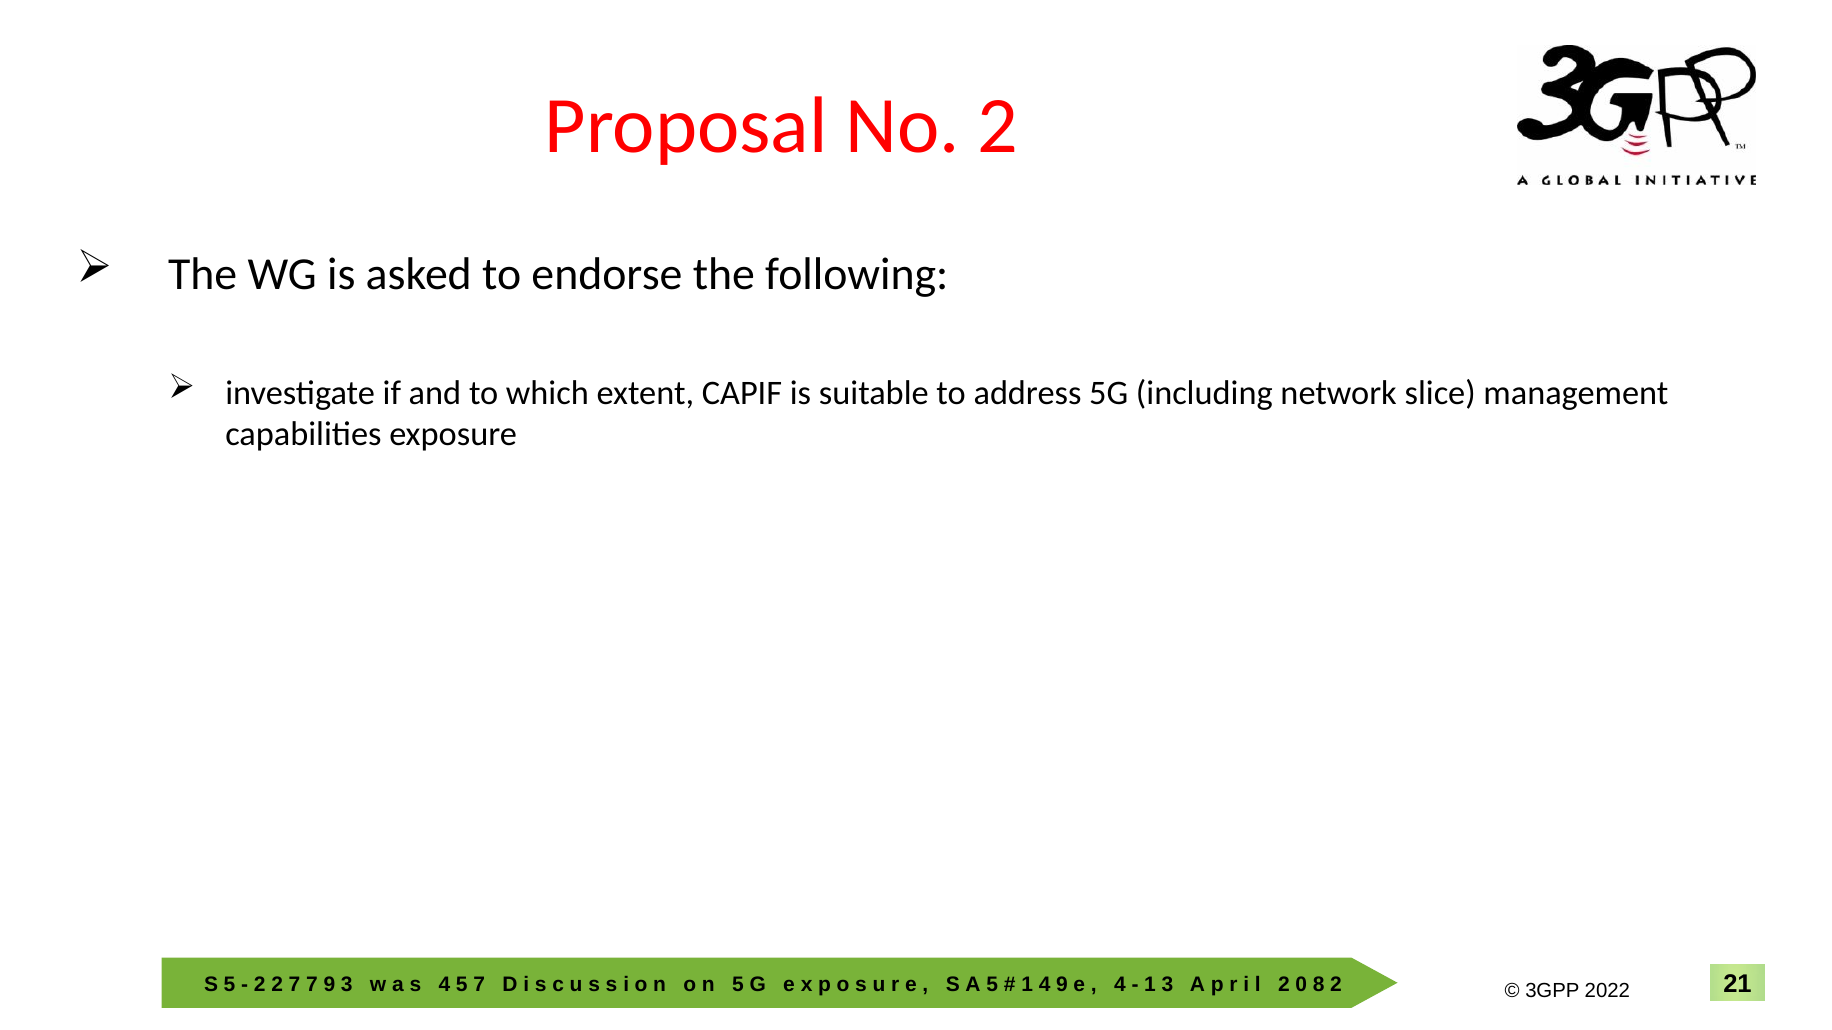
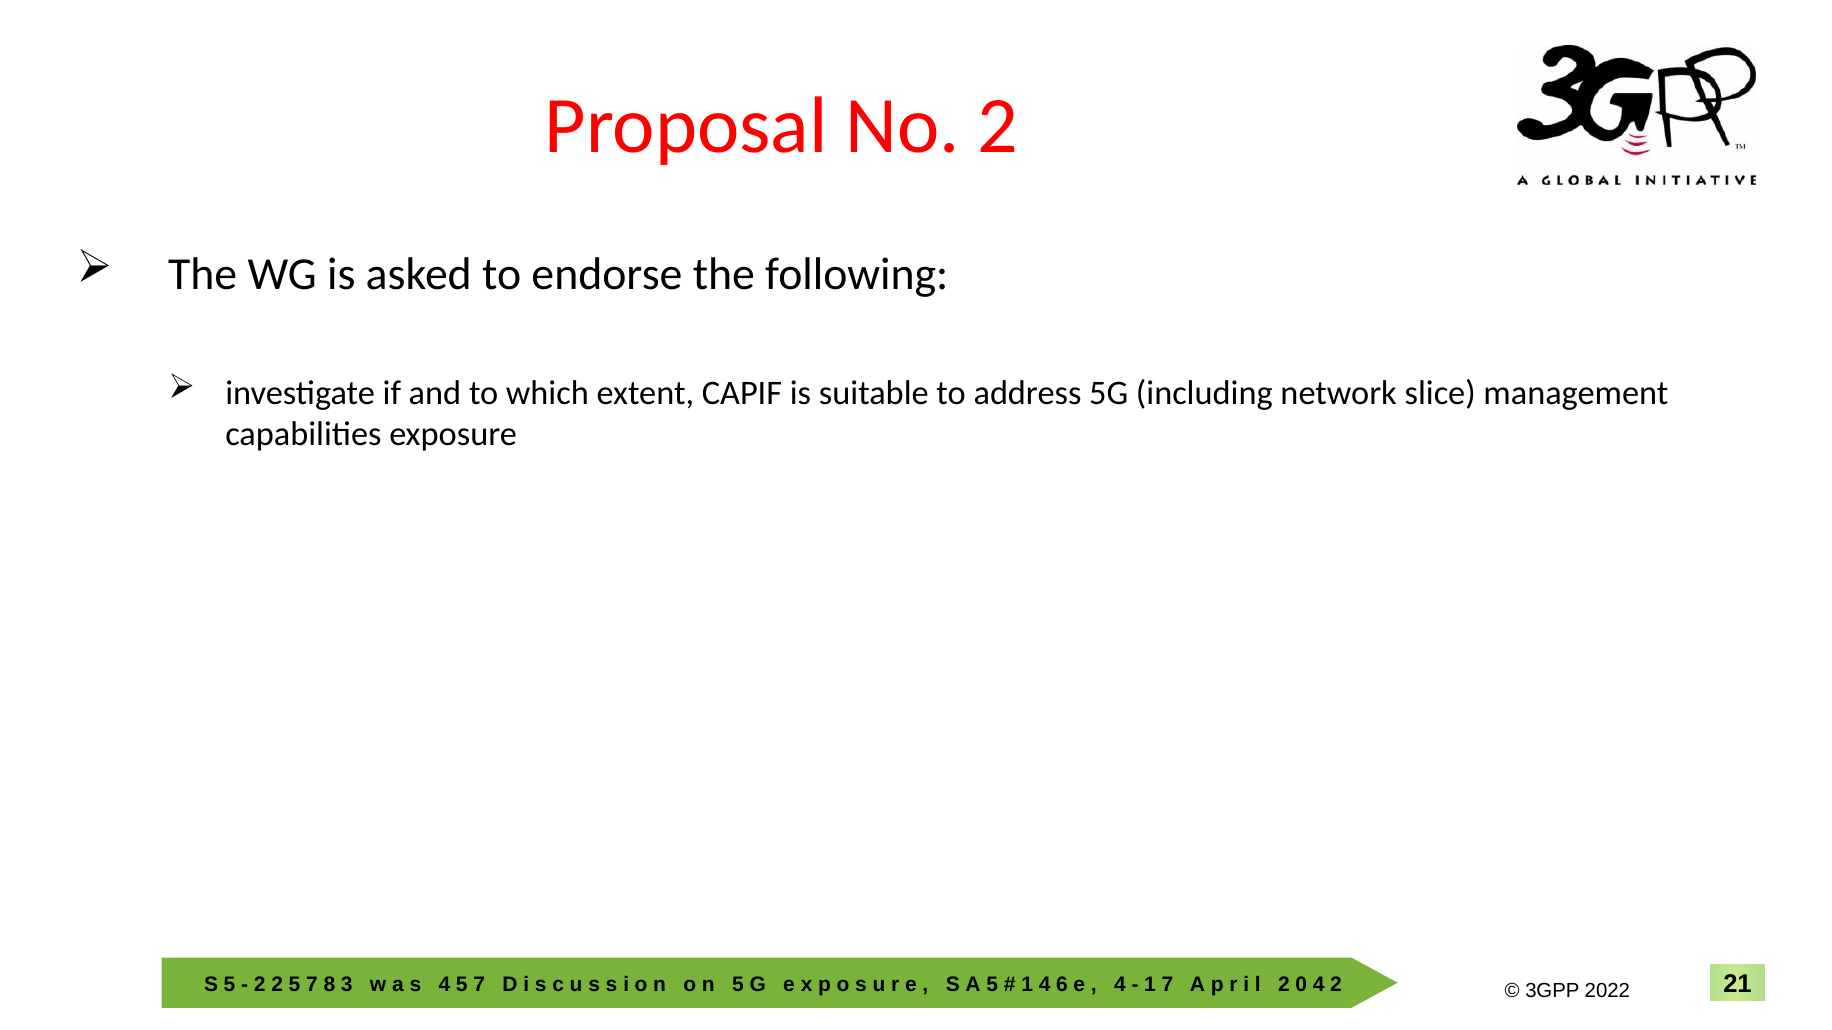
2 7: 7 -> 5
9 at (329, 985): 9 -> 8
9 at (1062, 985): 9 -> 6
3 at (1167, 985): 3 -> 7
8 at (1319, 985): 8 -> 4
